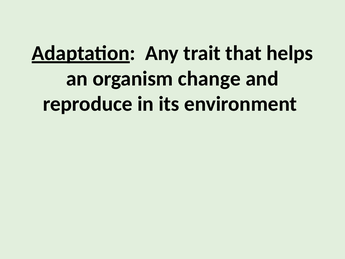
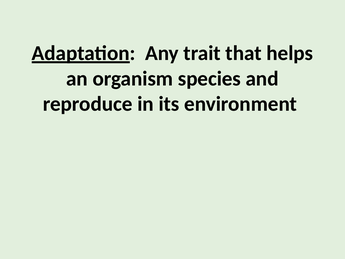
change: change -> species
